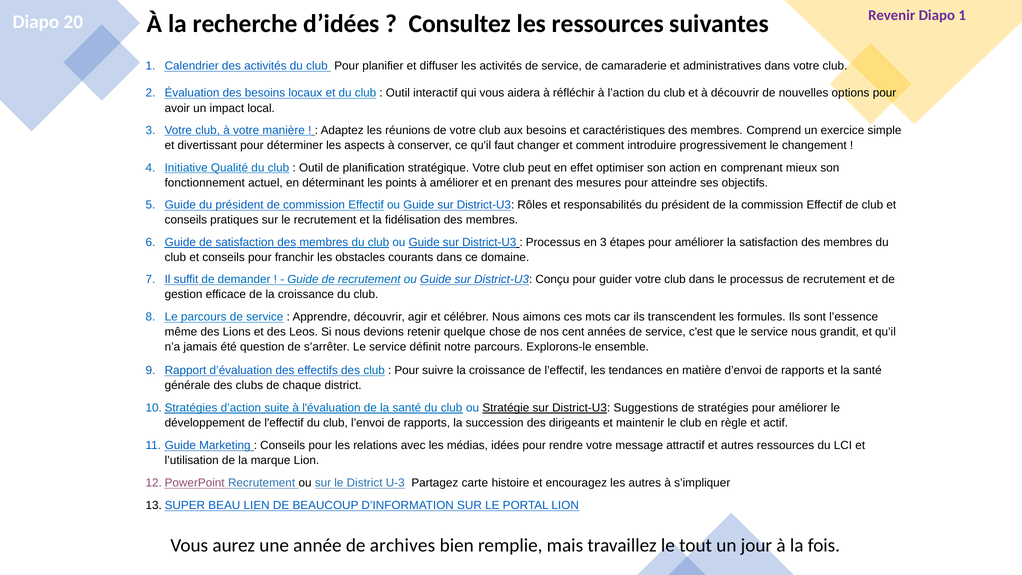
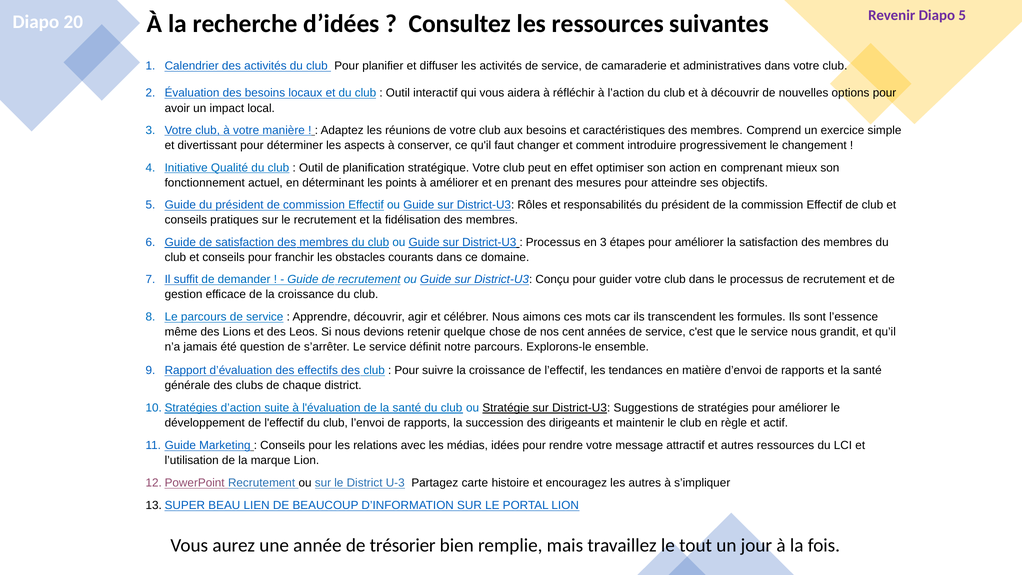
Diapo 1: 1 -> 5
archives: archives -> trésorier
